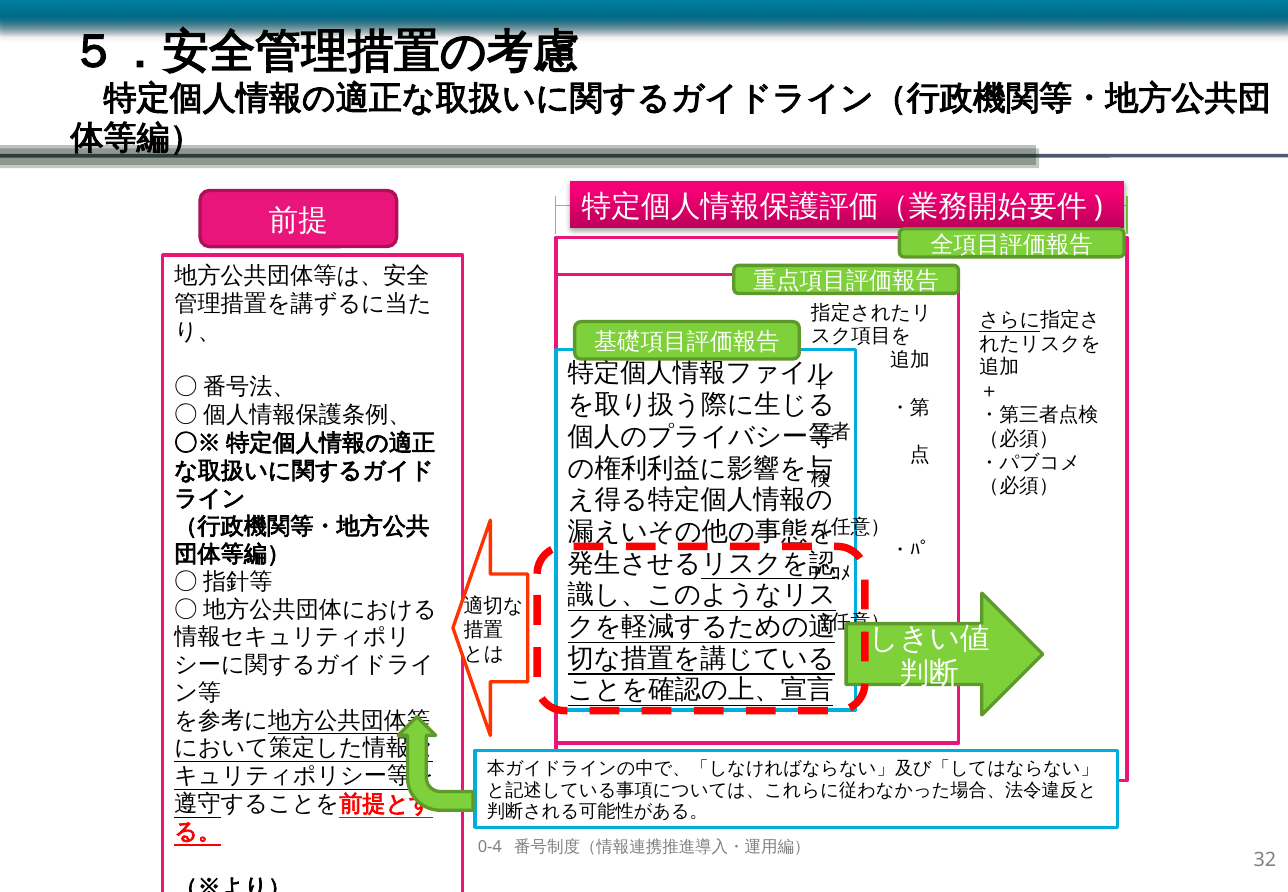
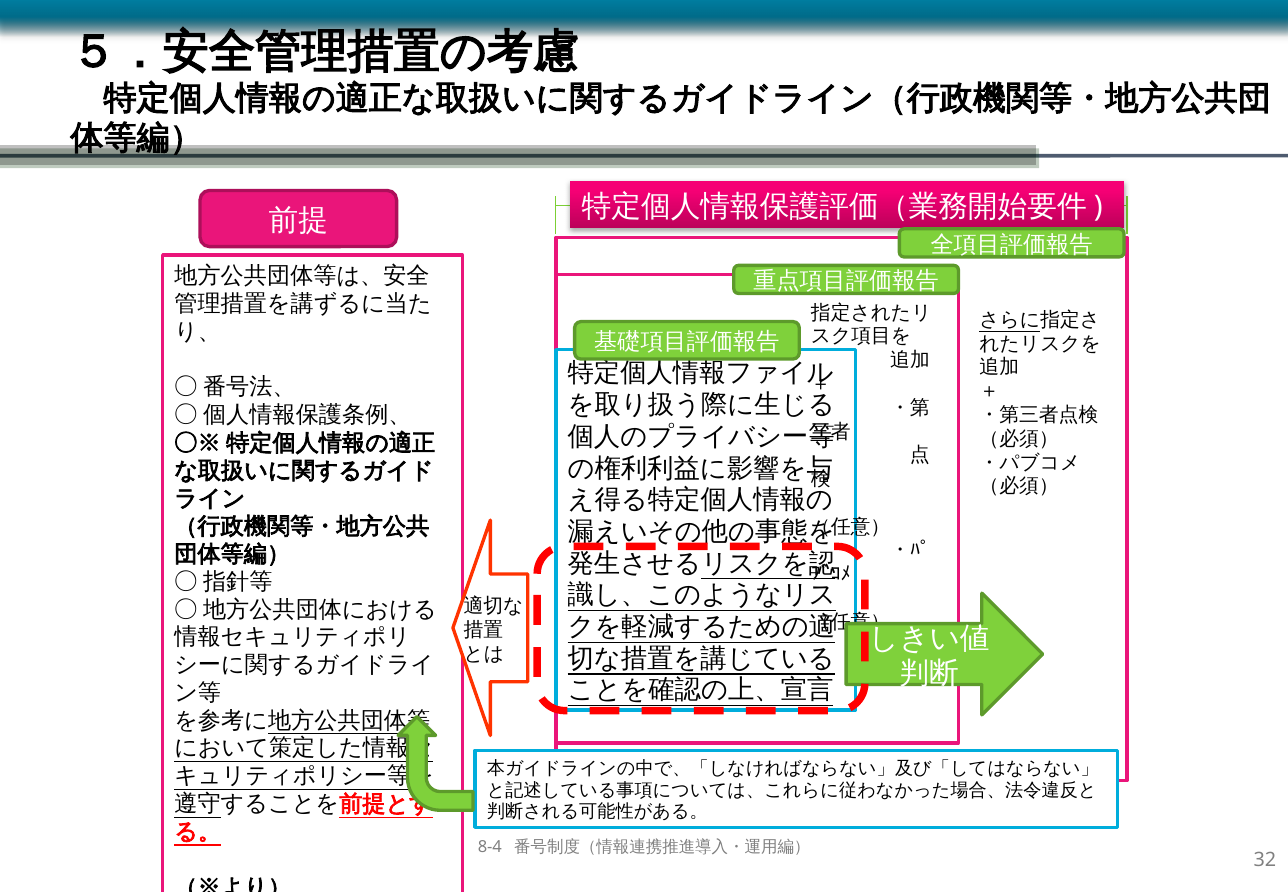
0-4: 0-4 -> 8-4
